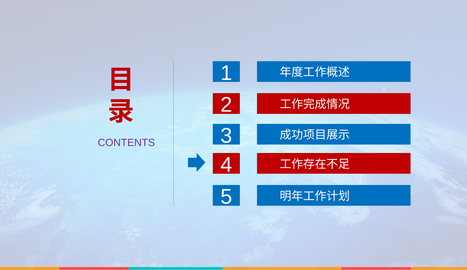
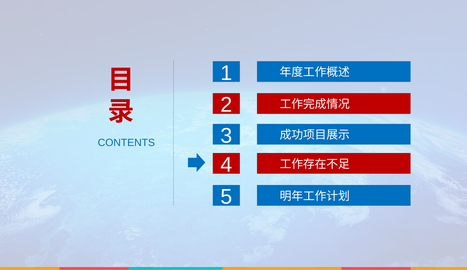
CONTENTS colour: purple -> blue
